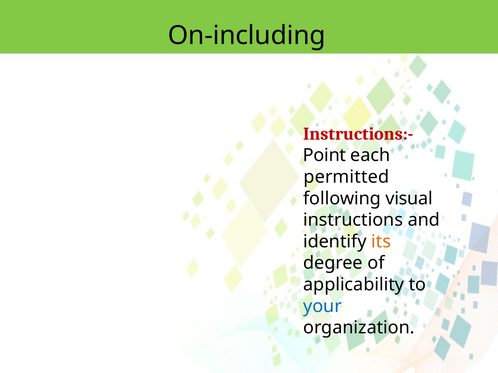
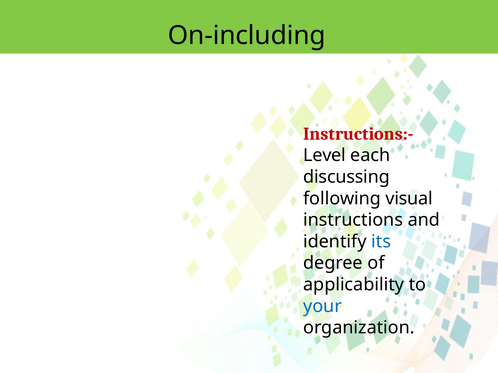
Point: Point -> Level
permitted: permitted -> discussing
its colour: orange -> blue
